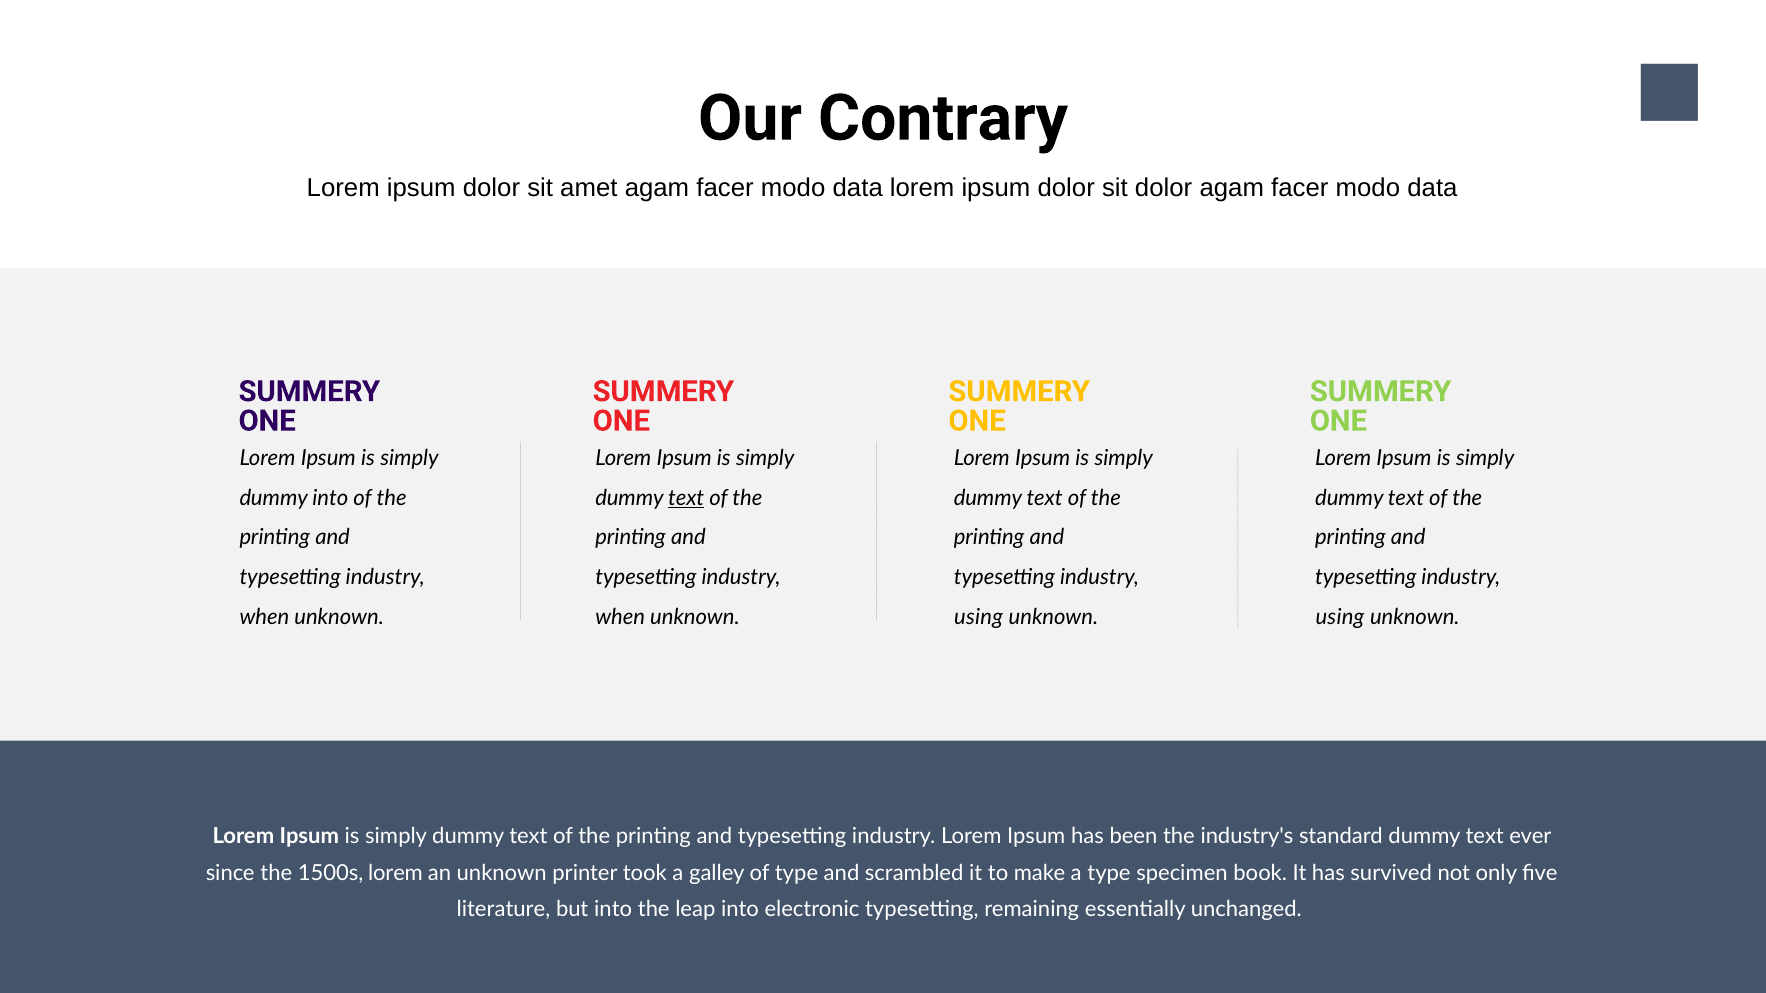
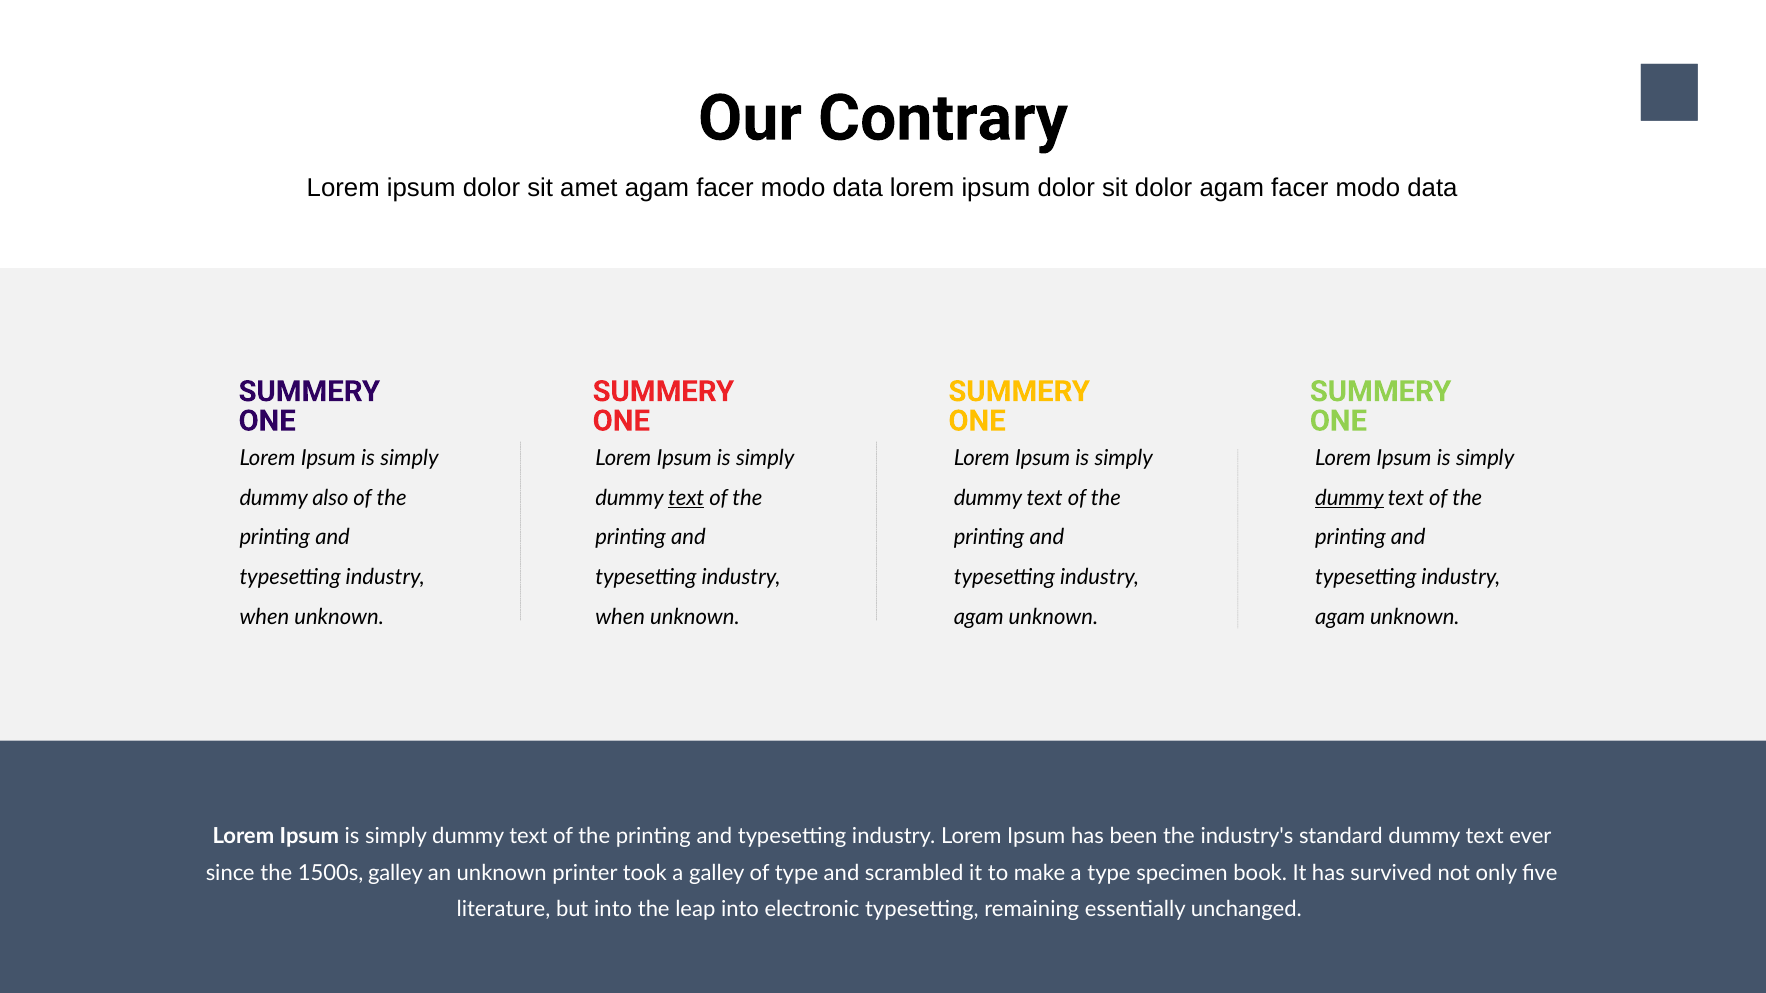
dummy into: into -> also
dummy at (1349, 498) underline: none -> present
using at (979, 617): using -> agam
using at (1340, 617): using -> agam
1500s lorem: lorem -> galley
